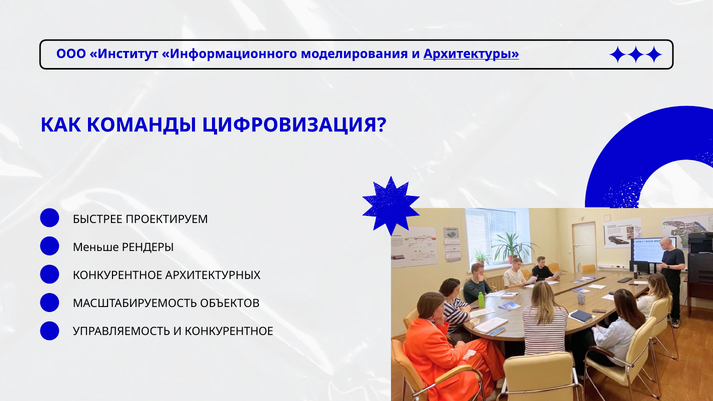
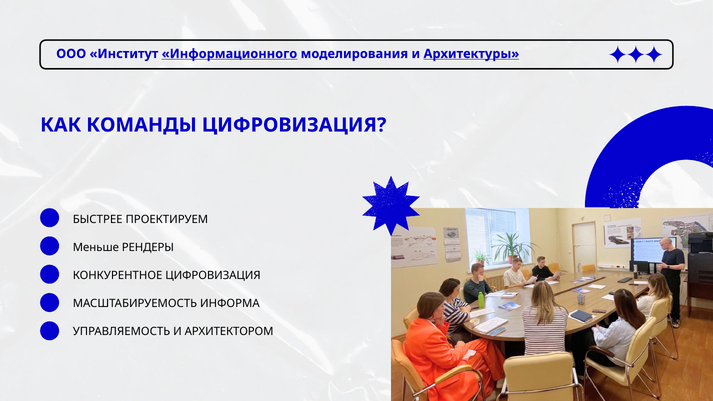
Информационного underline: none -> present
КОНКУРЕНТНОЕ АРХИТЕКТУРНЫХ: АРХИТЕКТУРНЫХ -> ЦИФРОВИЗАЦИЯ
ОБЪЕКТОВ: ОБЪЕКТОВ -> ИНФОРМА
И КОНКУРЕНТНОЕ: КОНКУРЕНТНОЕ -> АРХИТЕКТОРОМ
